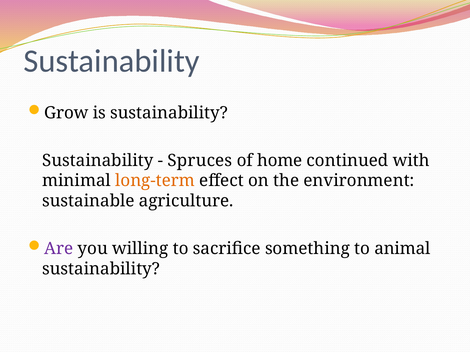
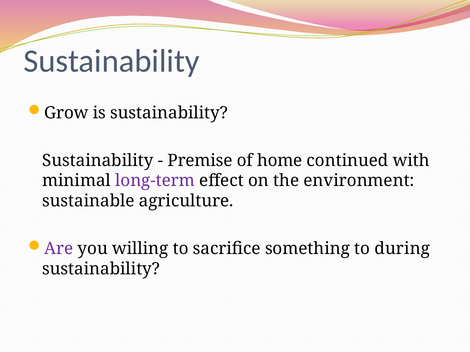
Spruces: Spruces -> Premise
long-term colour: orange -> purple
animal: animal -> during
